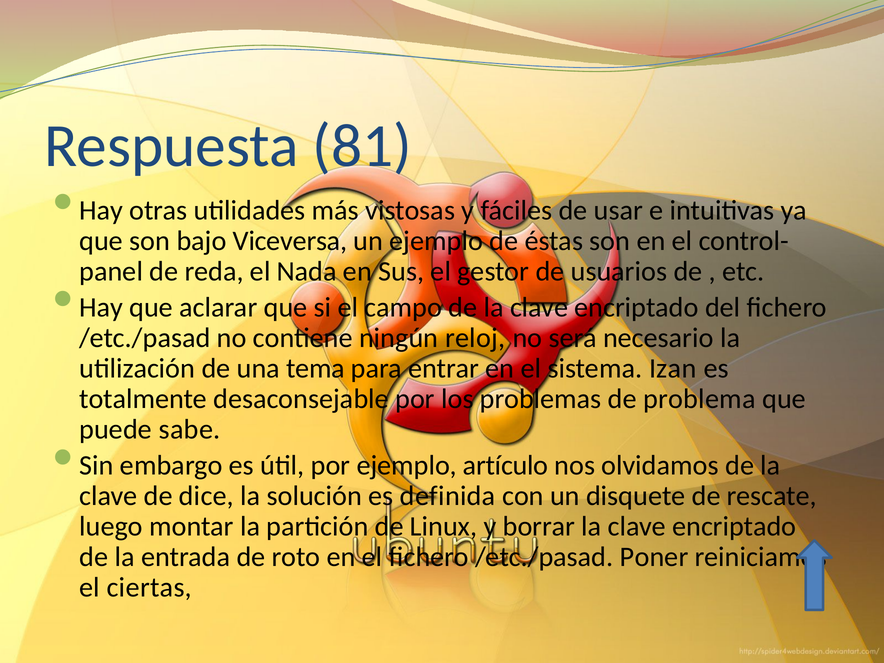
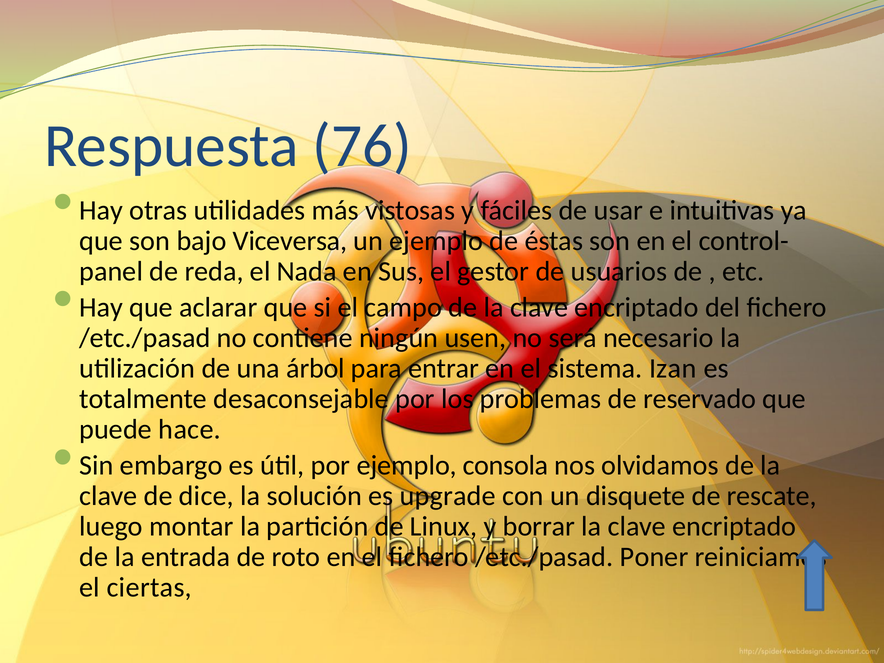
81: 81 -> 76
reloj: reloj -> usen
tema: tema -> árbol
problema: problema -> reservado
sabe: sabe -> hace
artículo: artículo -> consola
definida: definida -> upgrade
